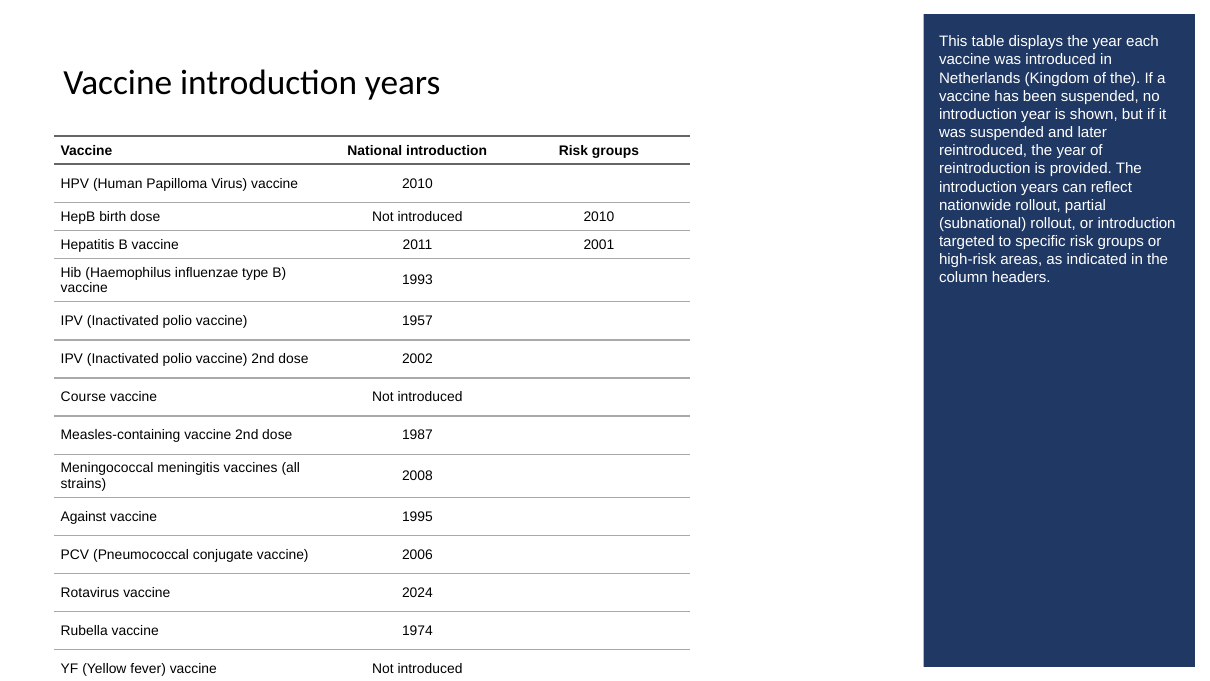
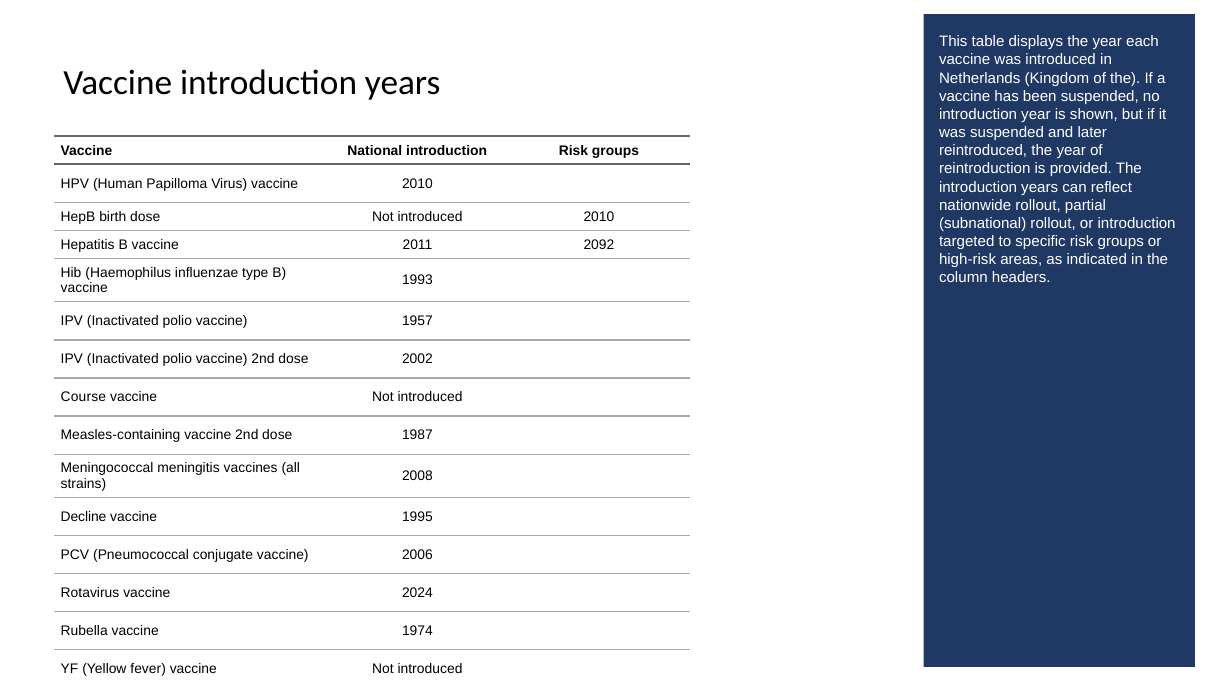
2001: 2001 -> 2092
Against: Against -> Decline
